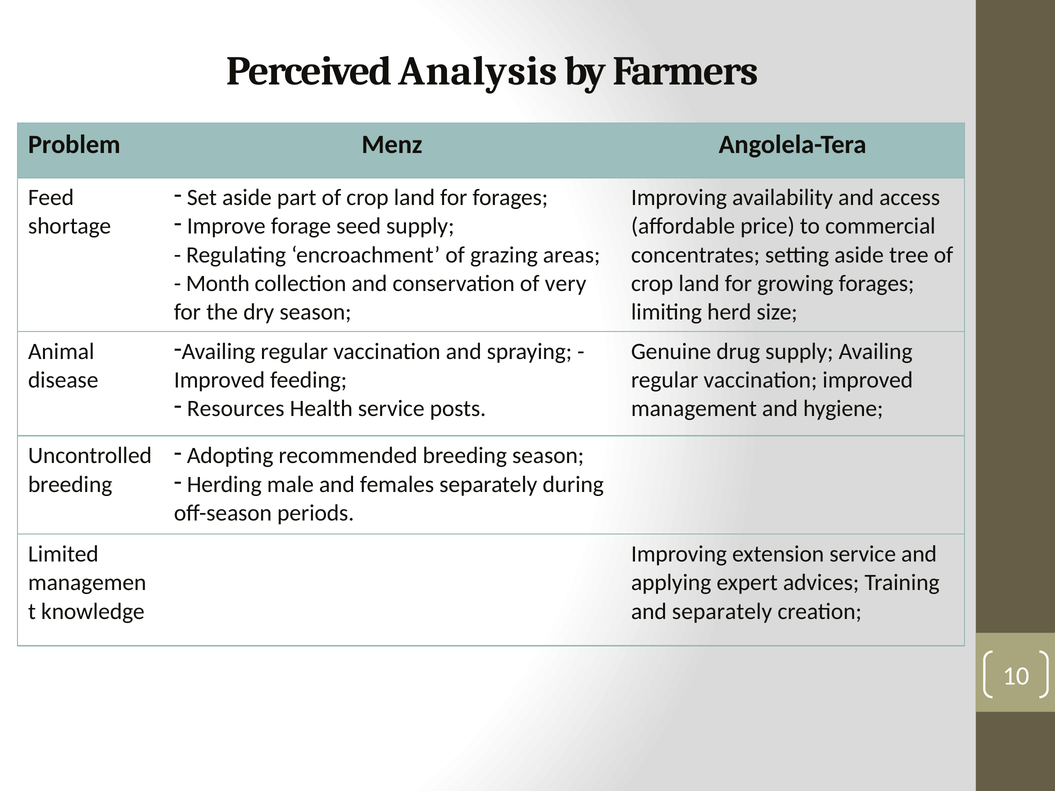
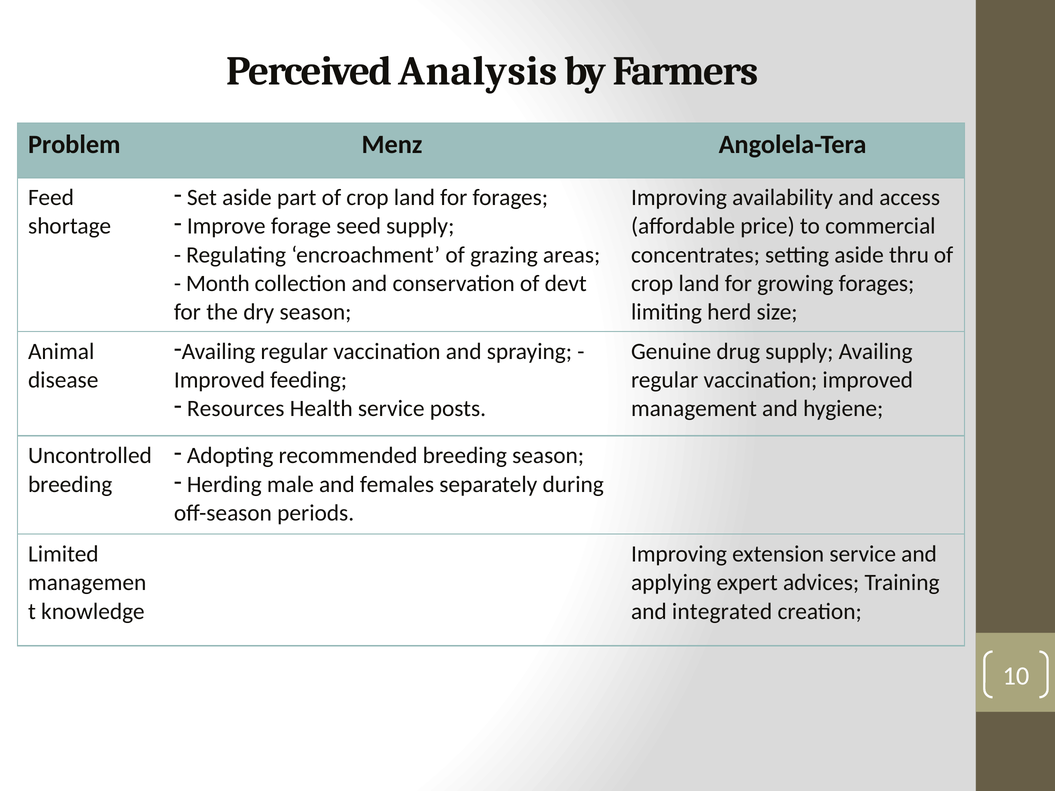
tree: tree -> thru
very: very -> devt
and separately: separately -> integrated
